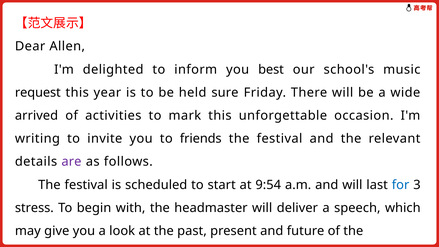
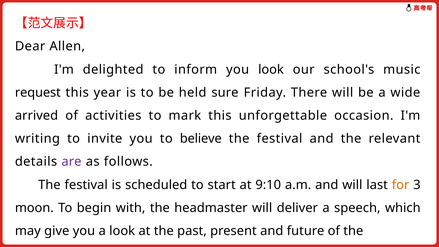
you best: best -> look
friends: friends -> believe
9:54: 9:54 -> 9:10
for colour: blue -> orange
stress: stress -> moon
